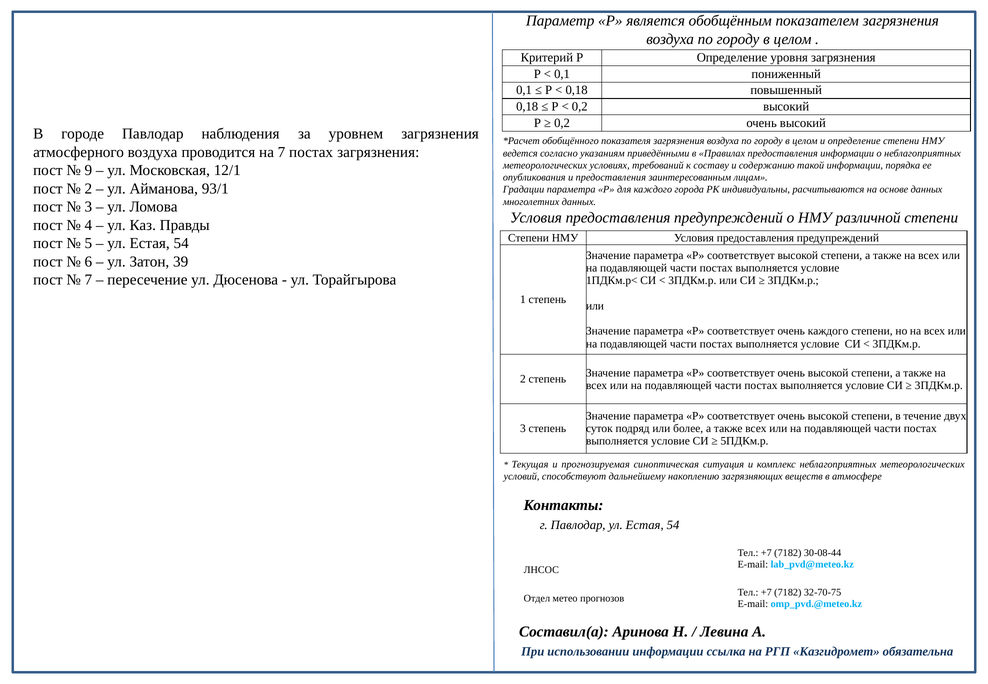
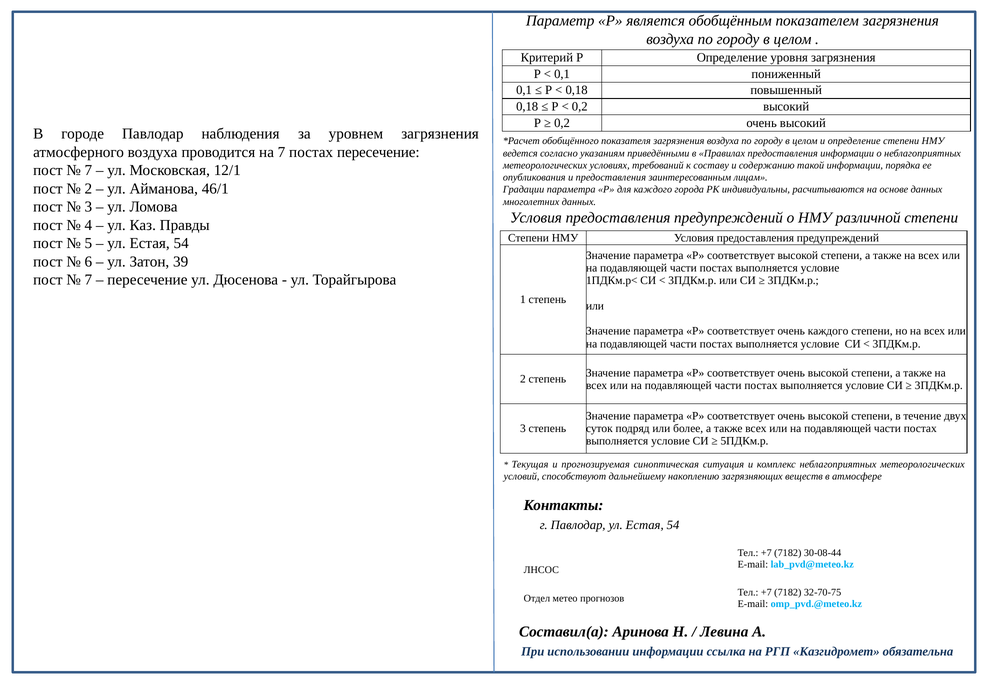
постах загрязнения: загрязнения -> пересечение
9 at (88, 170): 9 -> 7
93/1: 93/1 -> 46/1
